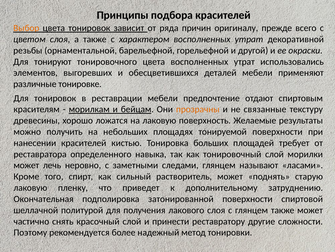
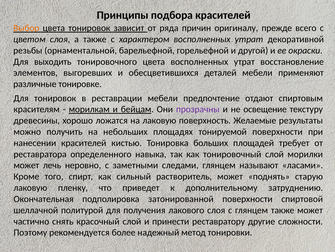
тонируют: тонируют -> выходить
использовались: использовались -> восстановление
прозрачны colour: orange -> purple
связанные: связанные -> освещение
